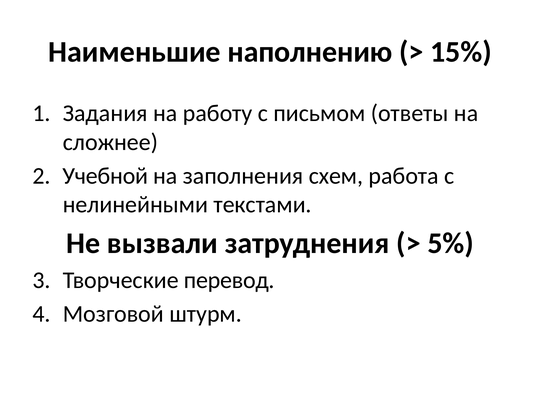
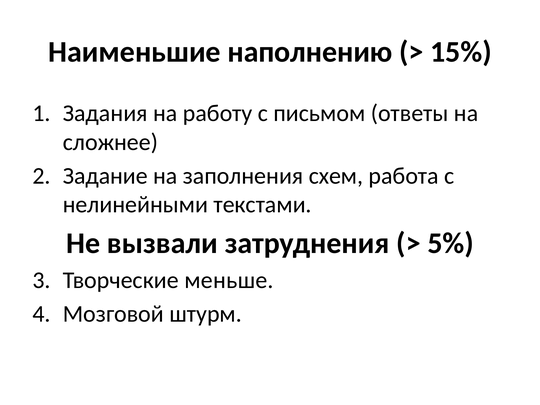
Учебной: Учебной -> Задание
перевод: перевод -> меньше
